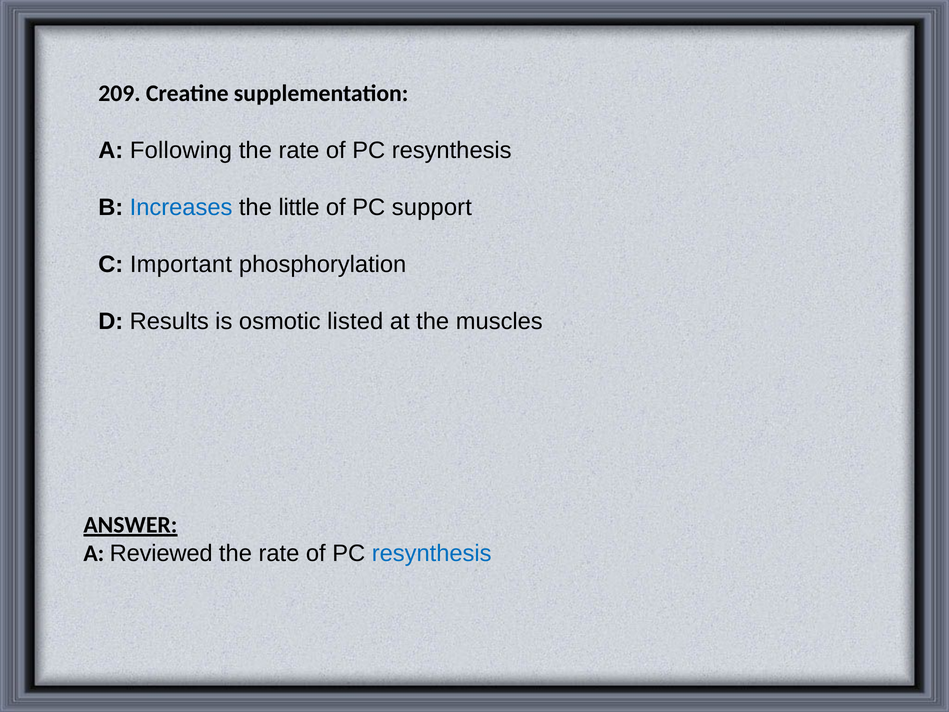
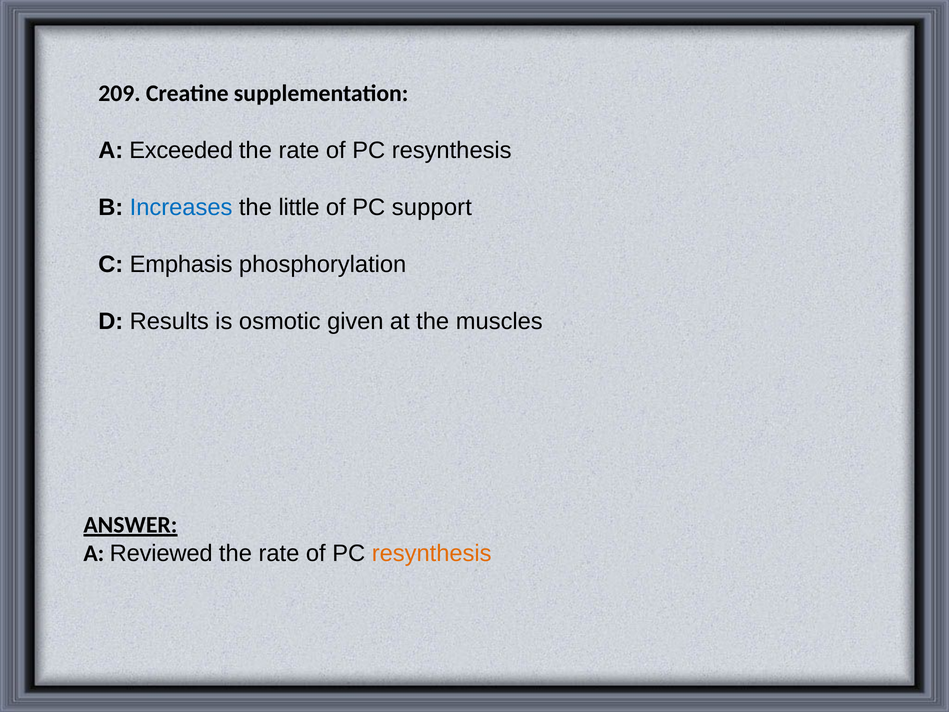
Following: Following -> Exceeded
Important: Important -> Emphasis
listed: listed -> given
resynthesis at (432, 553) colour: blue -> orange
